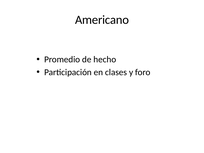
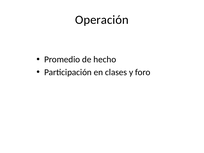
Americano: Americano -> Operación
